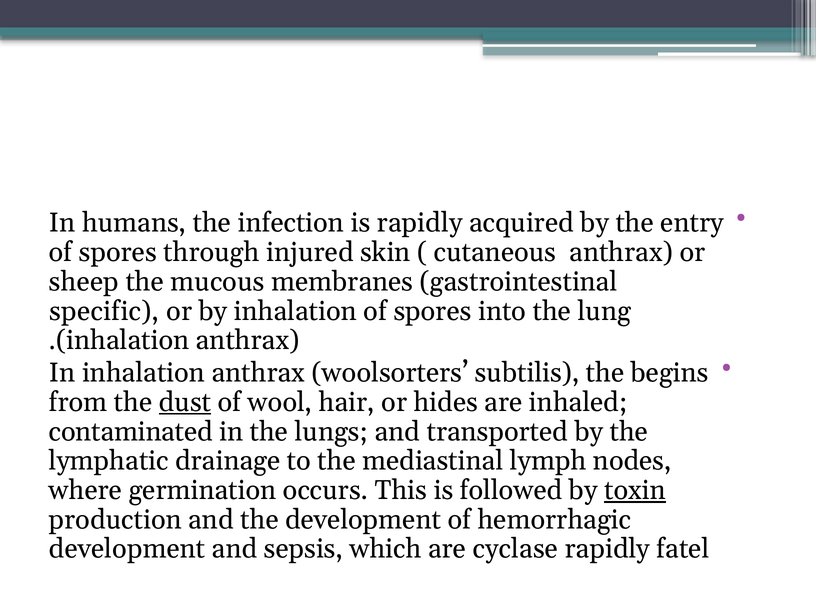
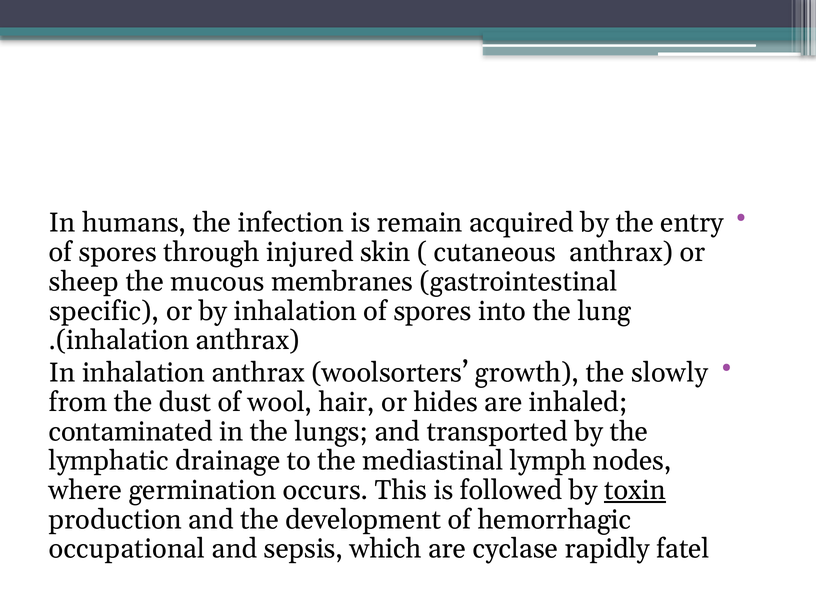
is rapidly: rapidly -> remain
subtilis: subtilis -> growth
begins: begins -> slowly
dust underline: present -> none
development at (127, 549): development -> occupational
